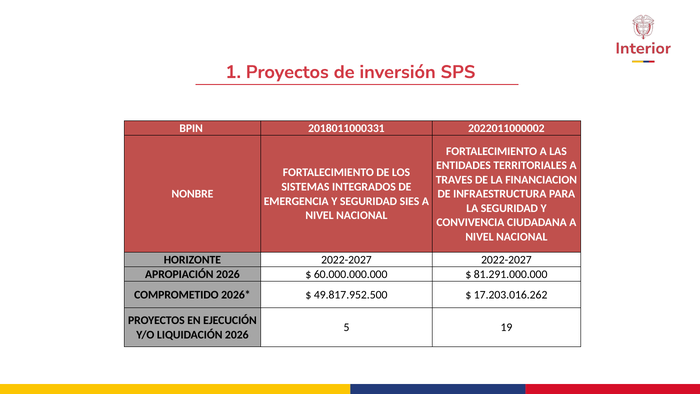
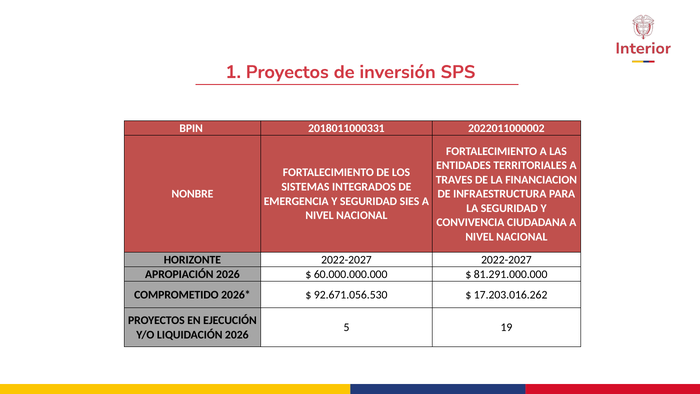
49.817.952.500: 49.817.952.500 -> 92.671.056.530
